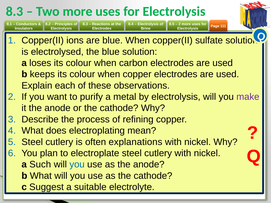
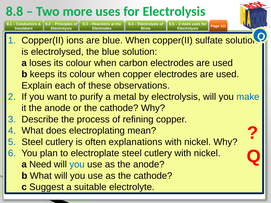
8.3 at (15, 12): 8.3 -> 8.8
make colour: purple -> blue
Such: Such -> Need
